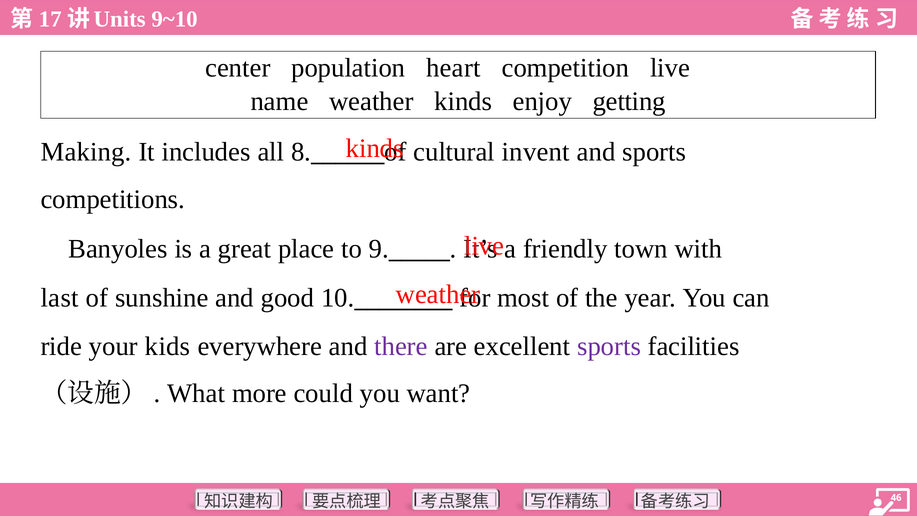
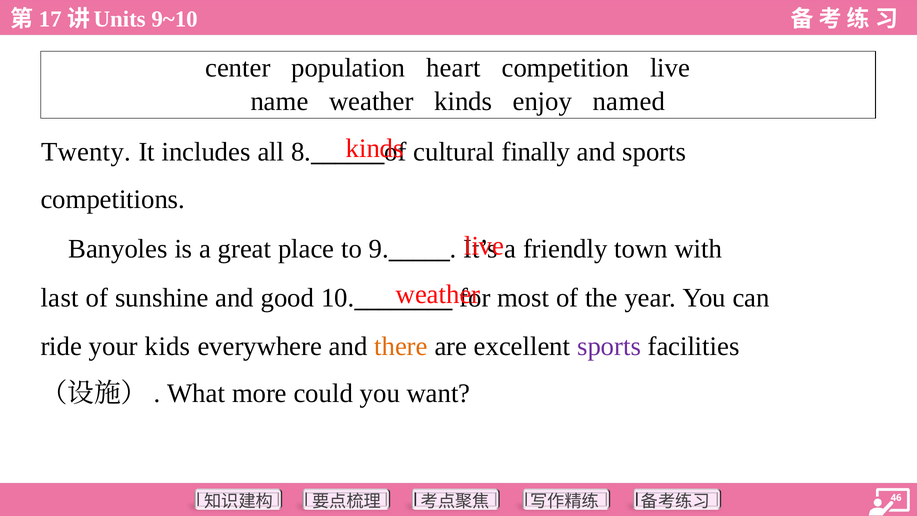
getting: getting -> named
Making: Making -> Twenty
invent: invent -> finally
there colour: purple -> orange
